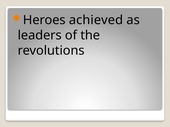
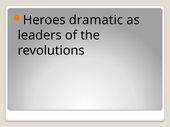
achieved: achieved -> dramatic
